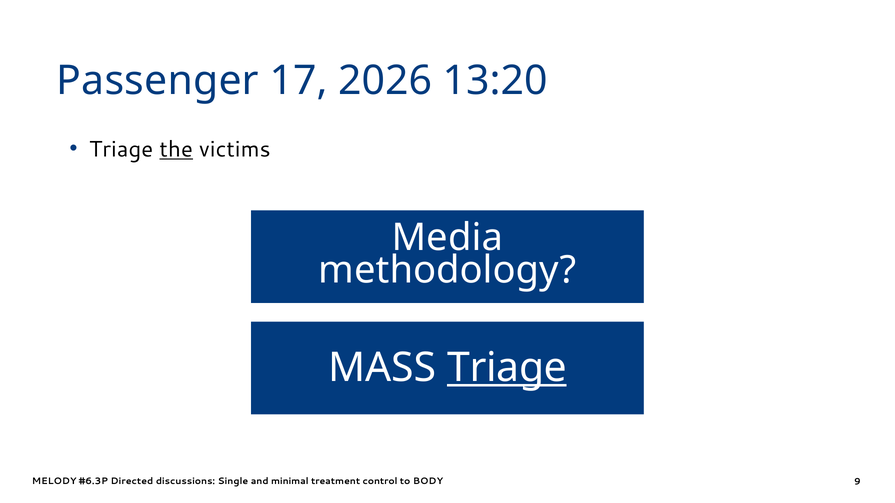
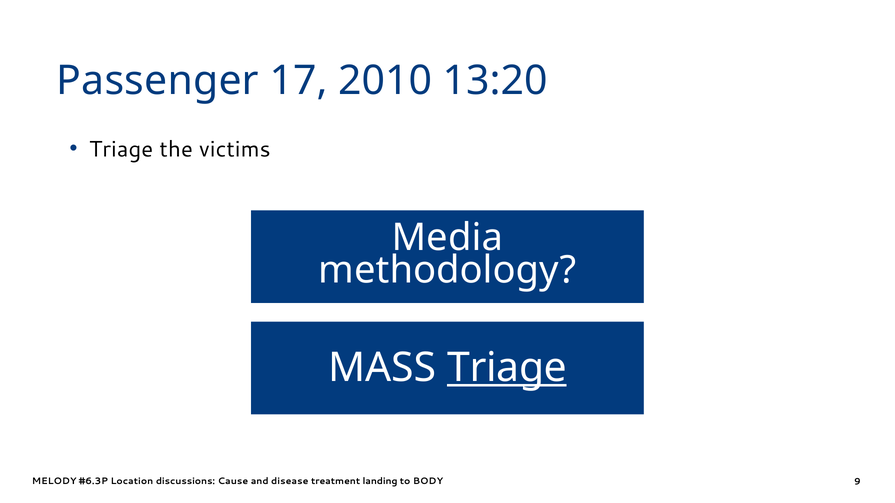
2026: 2026 -> 2010
the underline: present -> none
Directed: Directed -> Location
Single: Single -> Cause
minimal: minimal -> disease
control: control -> landing
